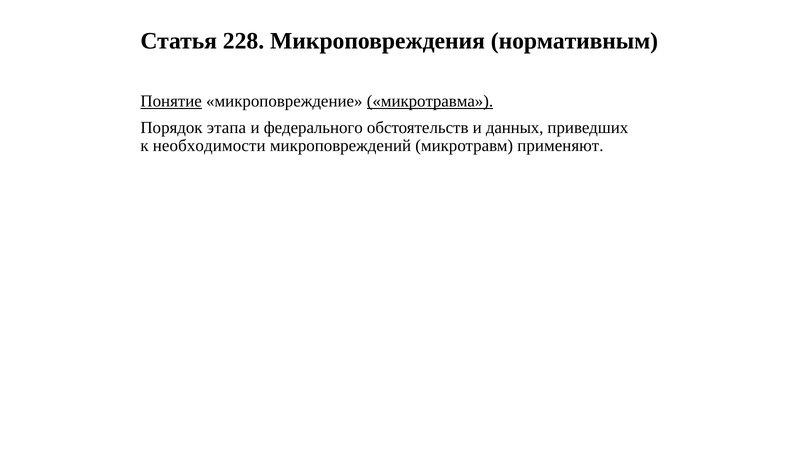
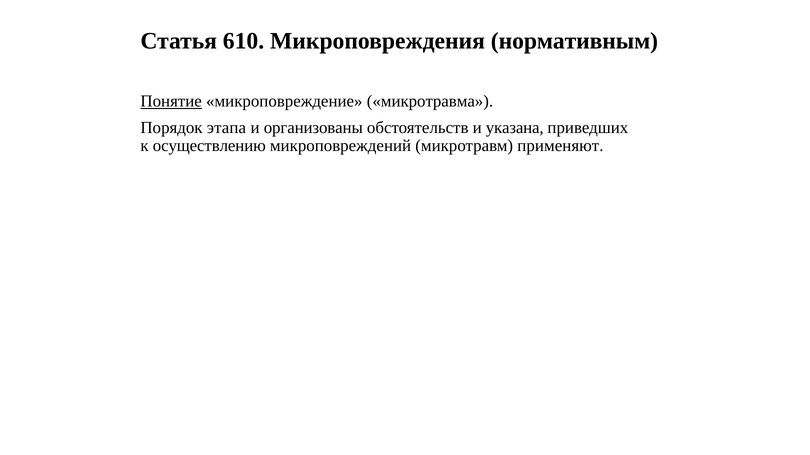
228: 228 -> 610
микротравма underline: present -> none
федерального: федерального -> организованы
данных: данных -> указана
необходимости: необходимости -> осуществлению
